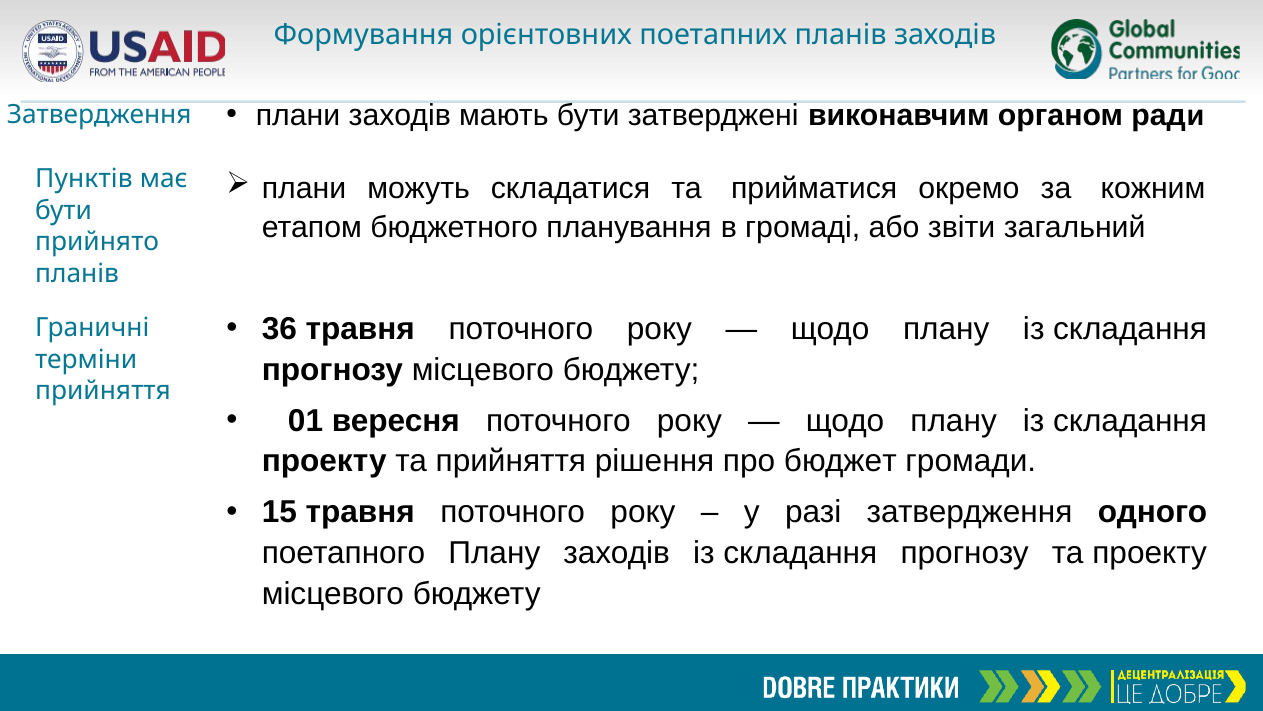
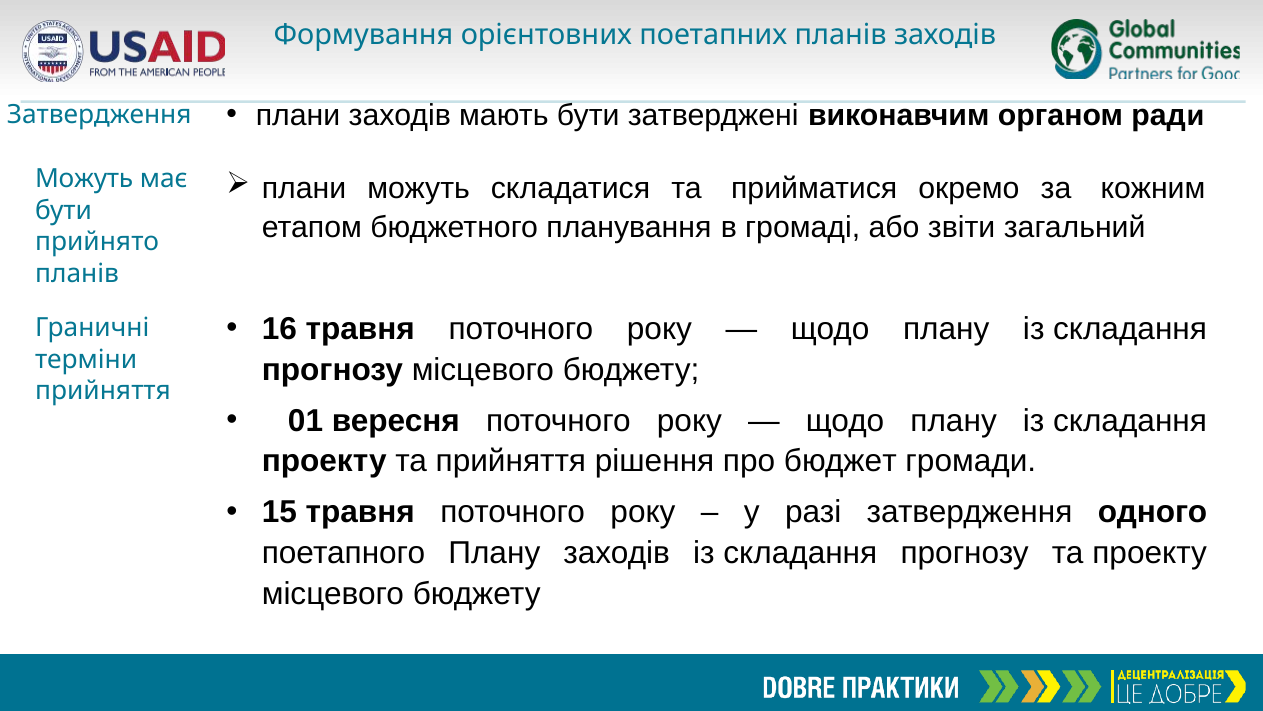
Пунктів at (84, 179): Пунктів -> Можуть
36: 36 -> 16
